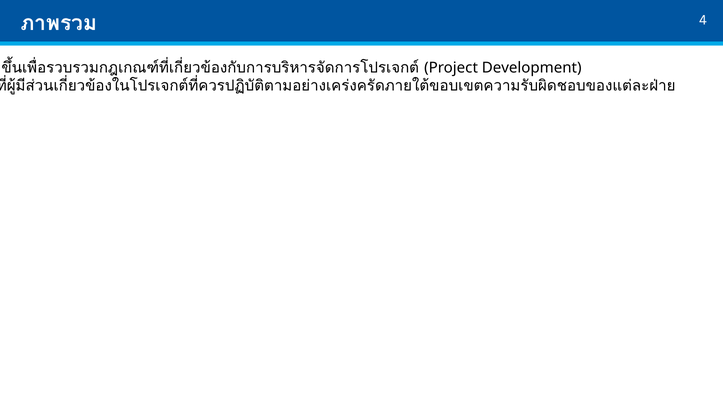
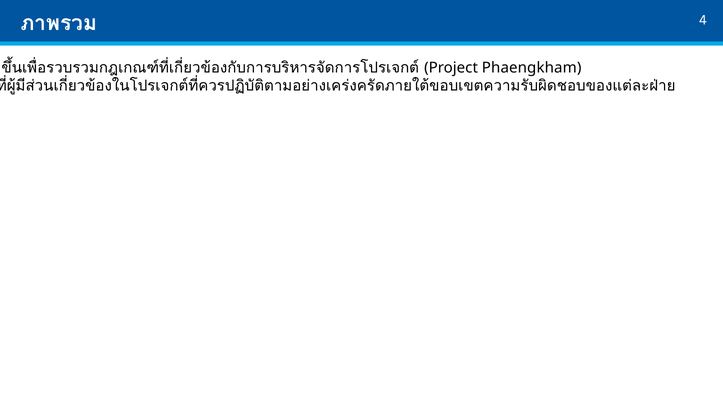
Development: Development -> Phaengkham
